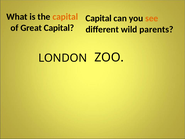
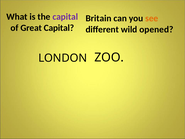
capital at (65, 17) colour: orange -> purple
Capital at (99, 18): Capital -> Britain
parents: parents -> opened
